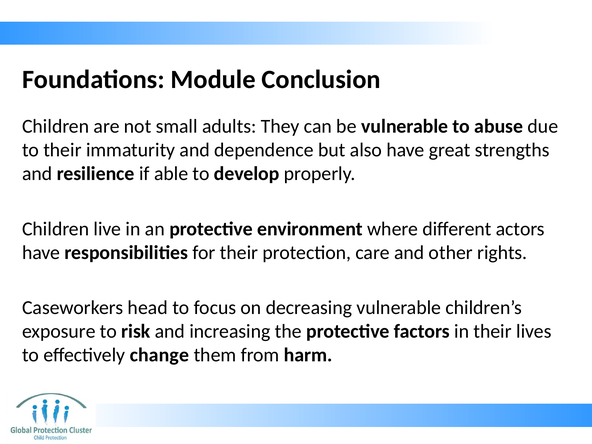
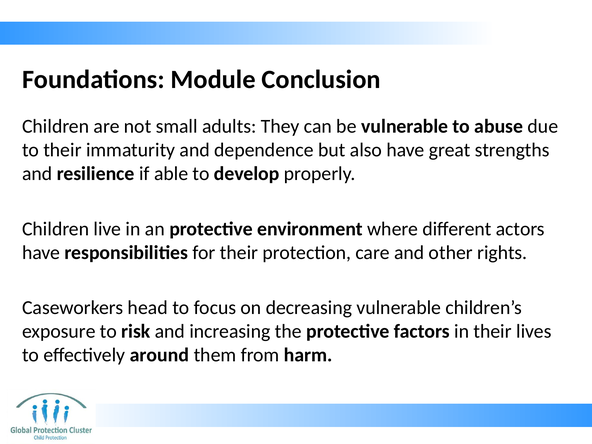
change: change -> around
